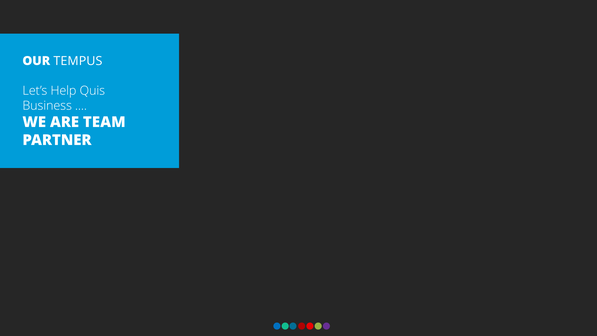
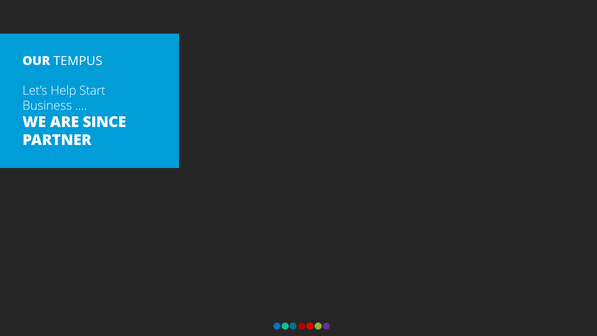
Quis: Quis -> Start
TEAM: TEAM -> SINCE
